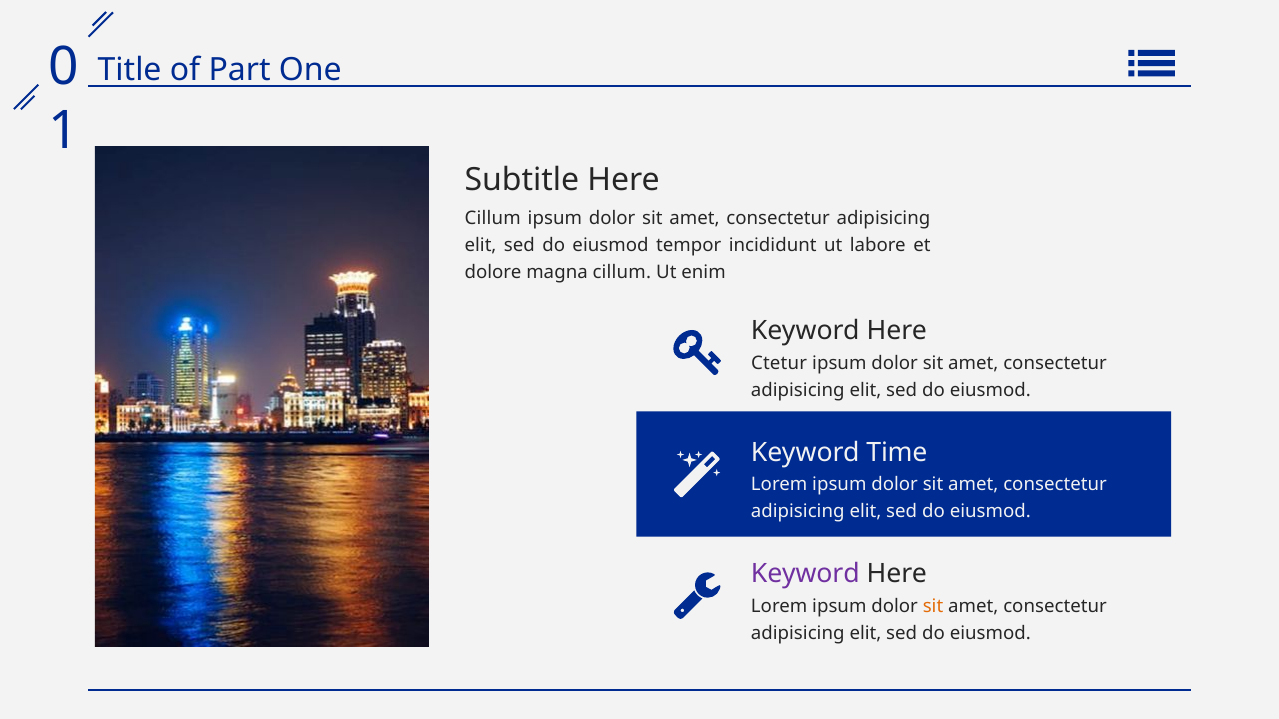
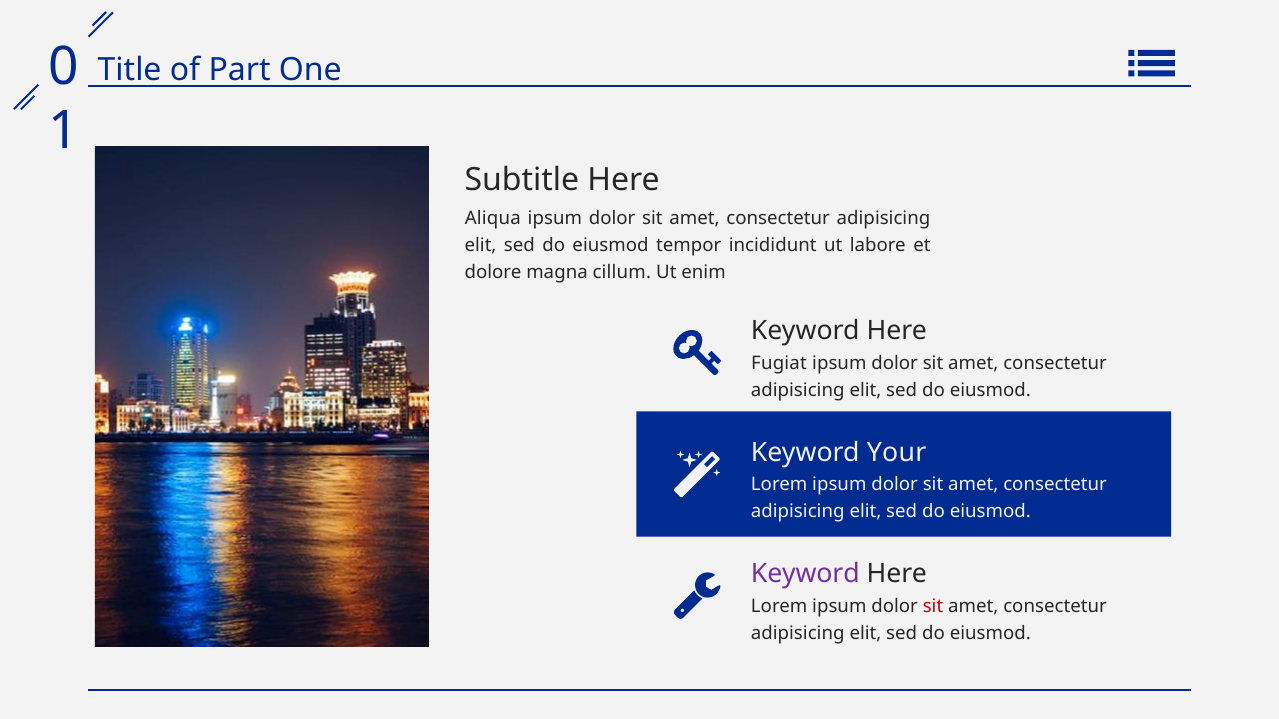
Cillum at (493, 218): Cillum -> Aliqua
Ctetur: Ctetur -> Fugiat
Time: Time -> Your
sit at (933, 607) colour: orange -> red
